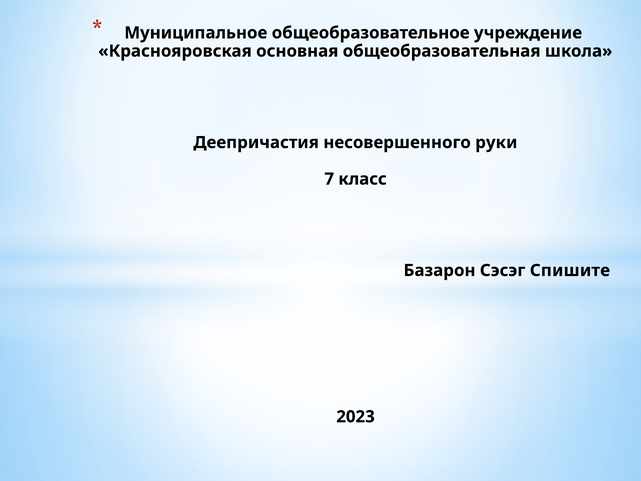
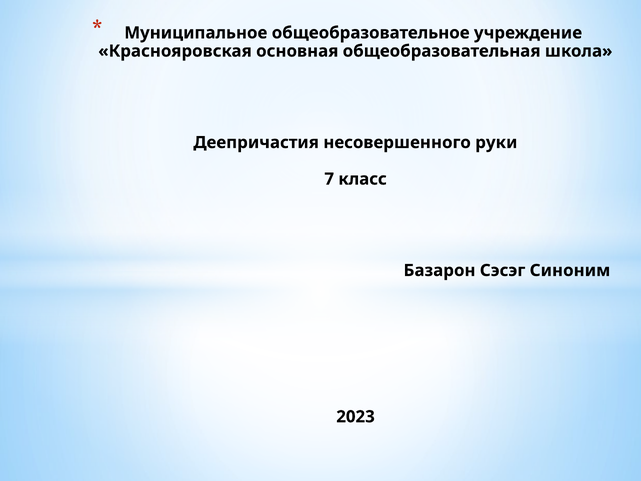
Спишите: Спишите -> Синоним
